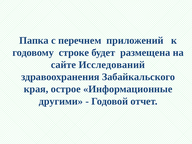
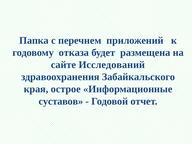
строке: строке -> отказа
другими: другими -> суставов
